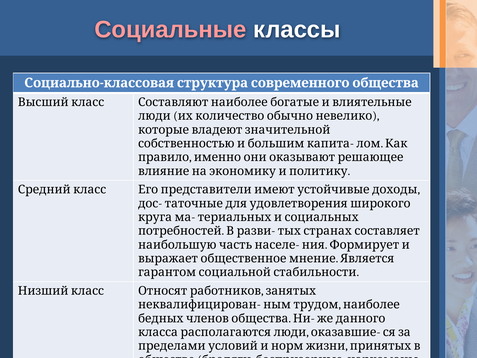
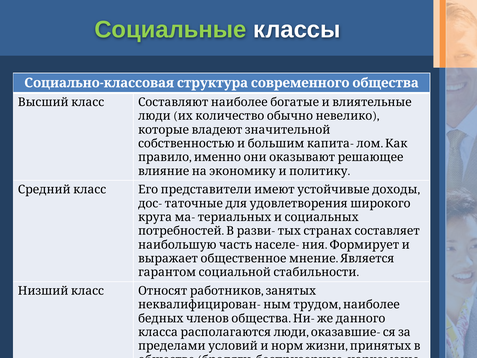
Социальные colour: pink -> light green
